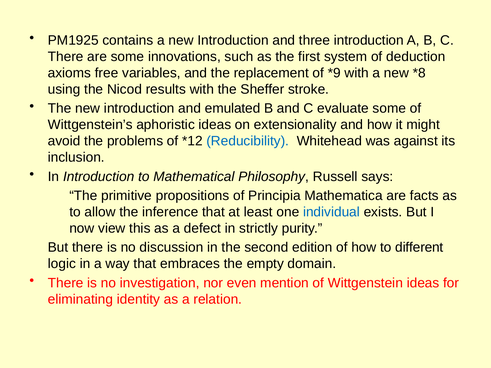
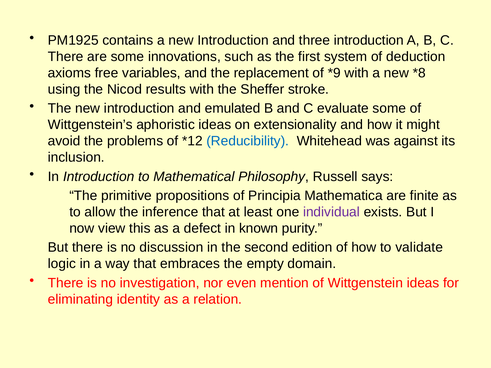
facts: facts -> finite
individual colour: blue -> purple
strictly: strictly -> known
different: different -> validate
